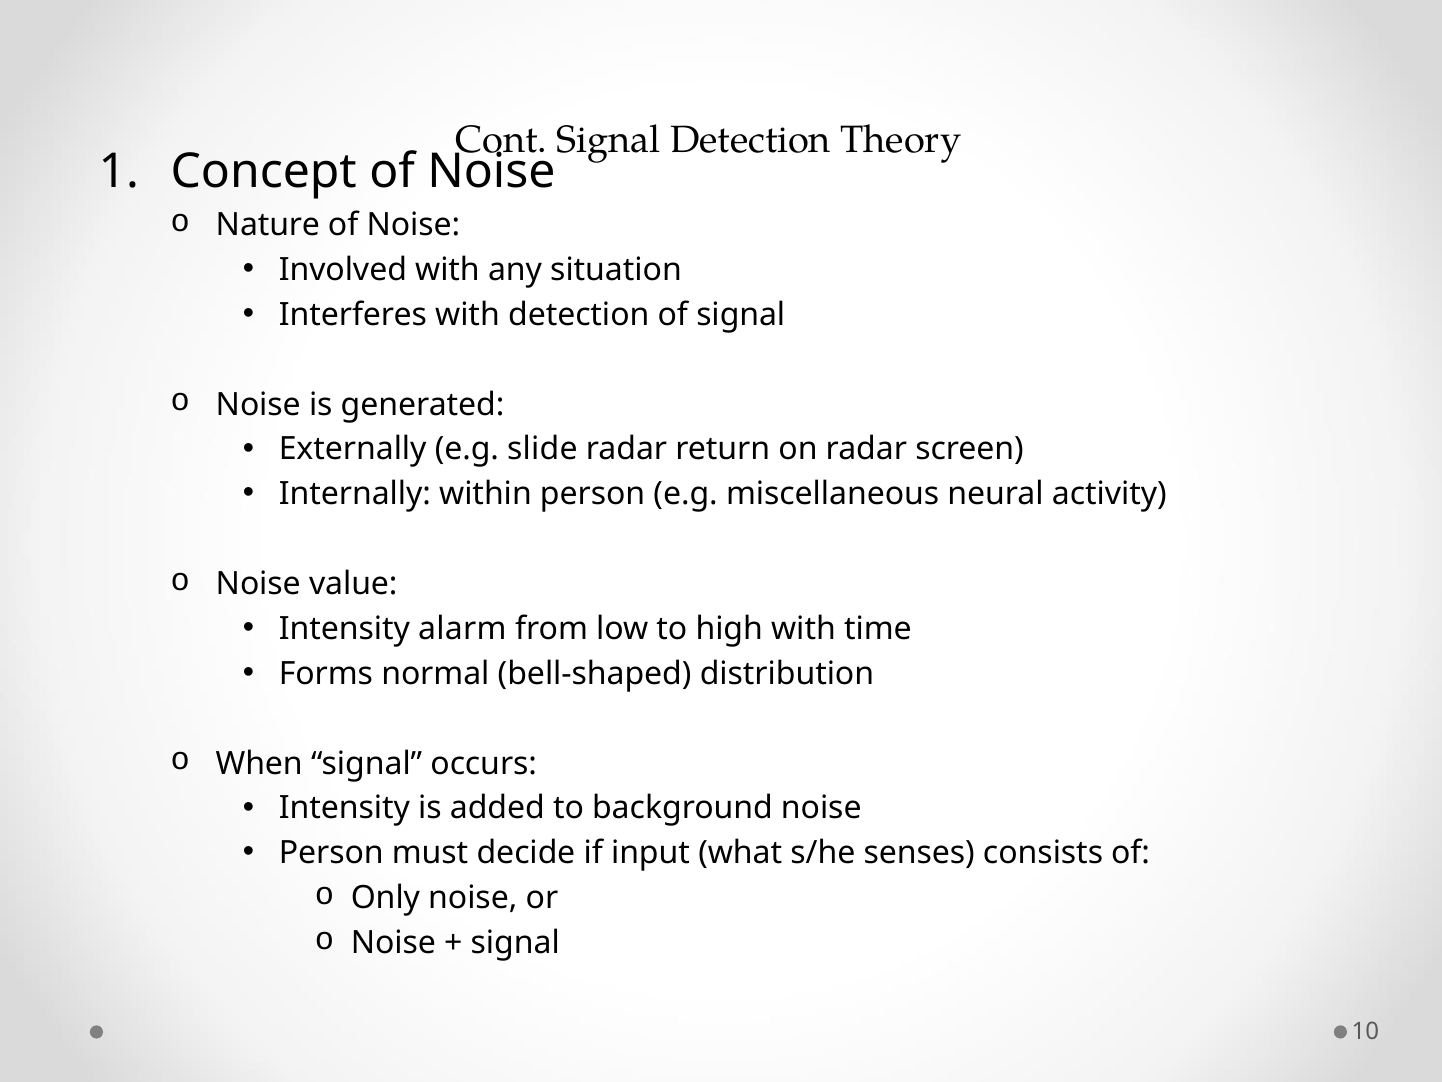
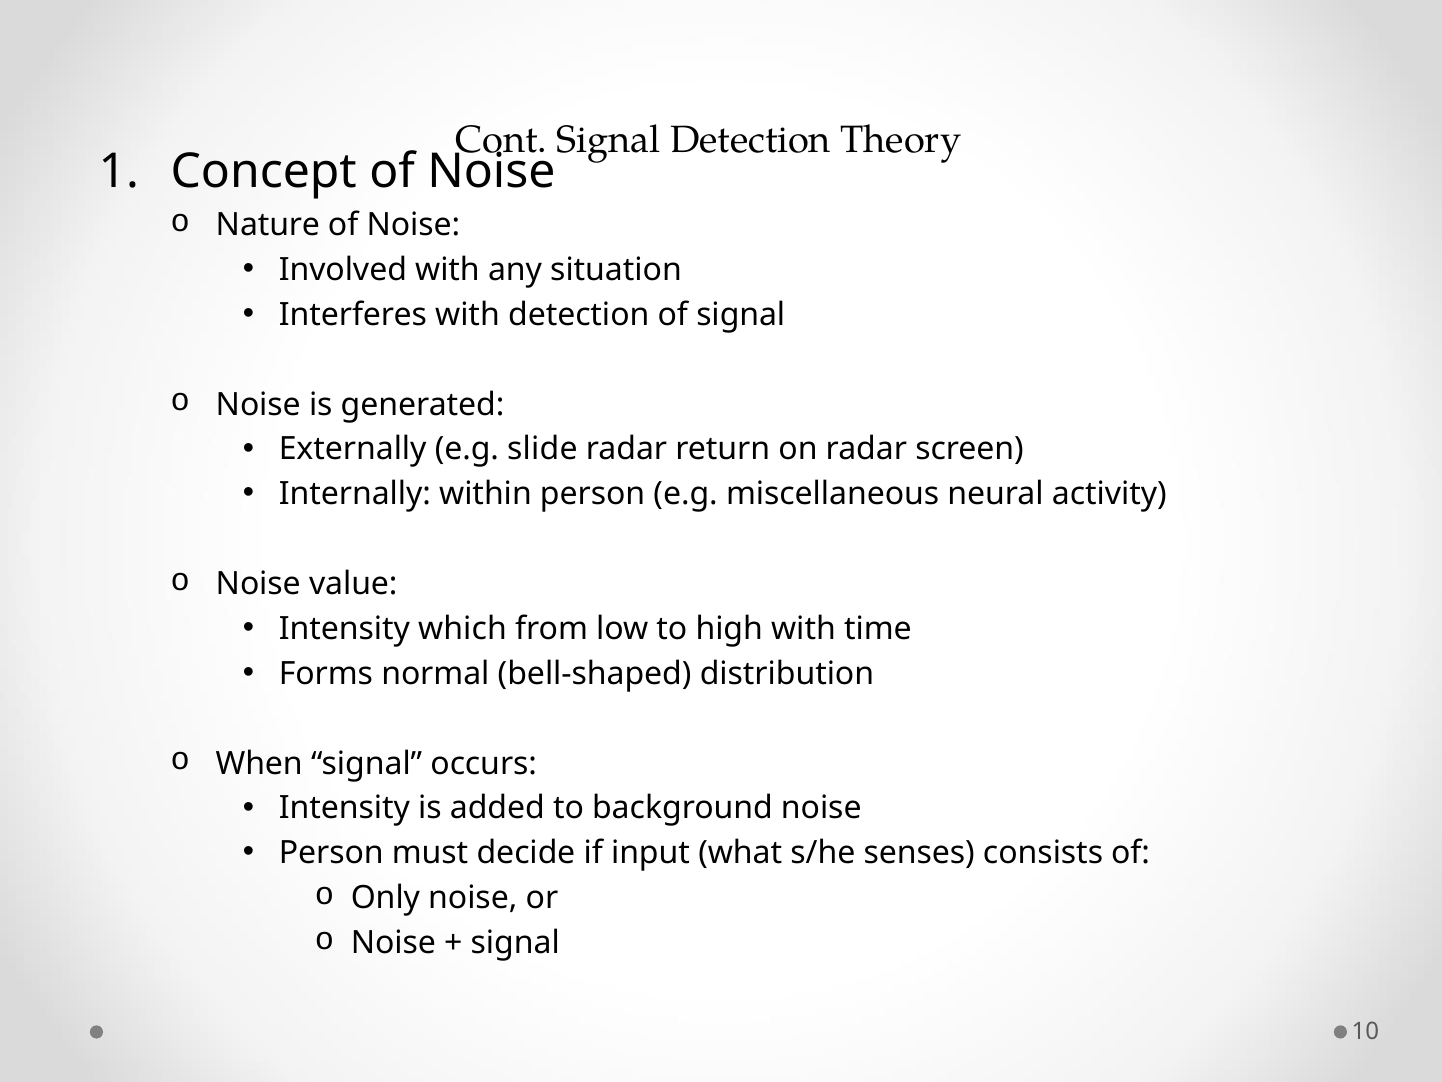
alarm: alarm -> which
